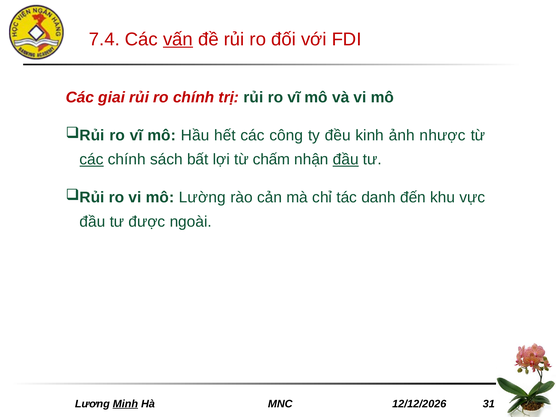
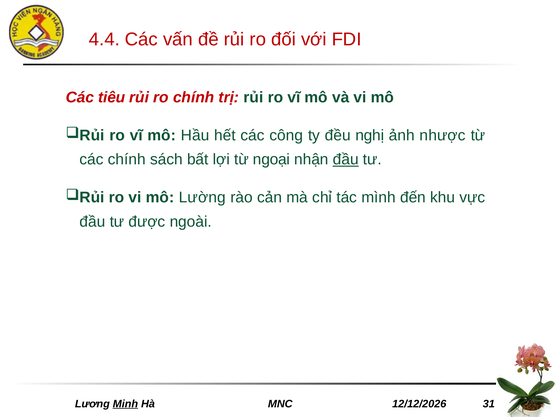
7.4: 7.4 -> 4.4
vấn underline: present -> none
giai: giai -> tiêu
kinh: kinh -> nghị
các at (92, 160) underline: present -> none
chấm: chấm -> ngoại
danh: danh -> mình
